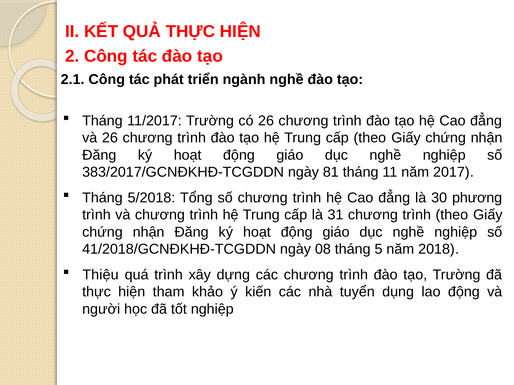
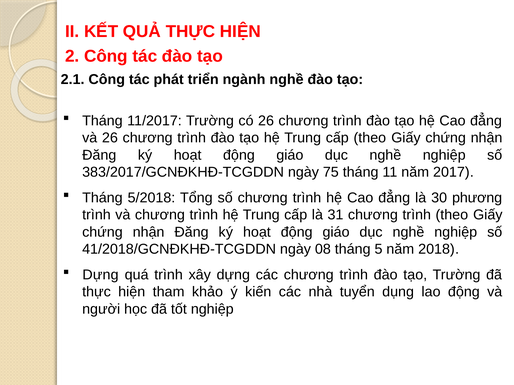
81: 81 -> 75
Thiệu at (101, 275): Thiệu -> Dựng
